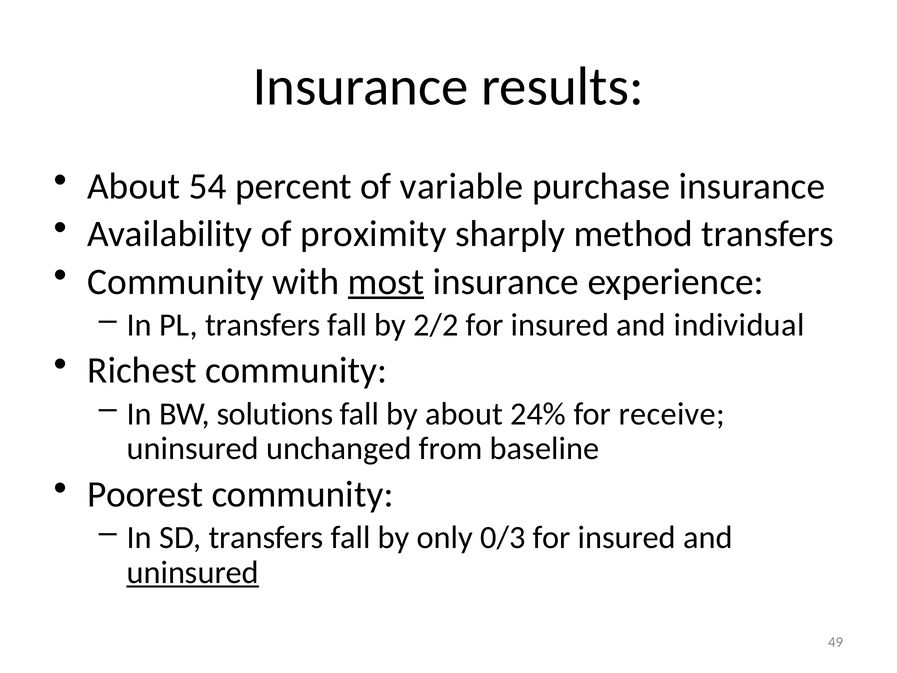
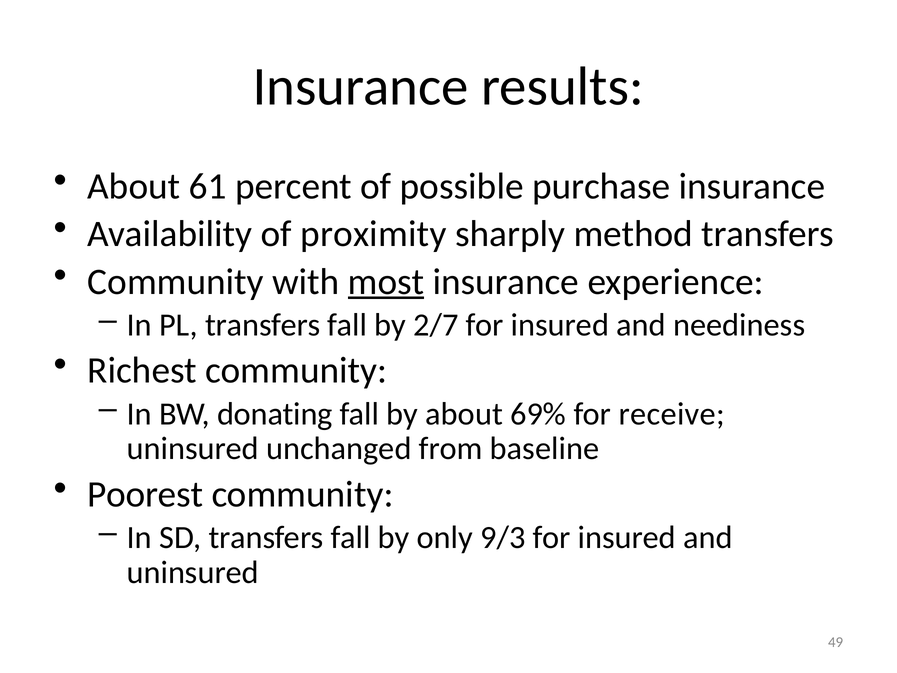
54: 54 -> 61
variable: variable -> possible
2/2: 2/2 -> 2/7
individual: individual -> neediness
solutions: solutions -> donating
24%: 24% -> 69%
0/3: 0/3 -> 9/3
uninsured at (193, 572) underline: present -> none
